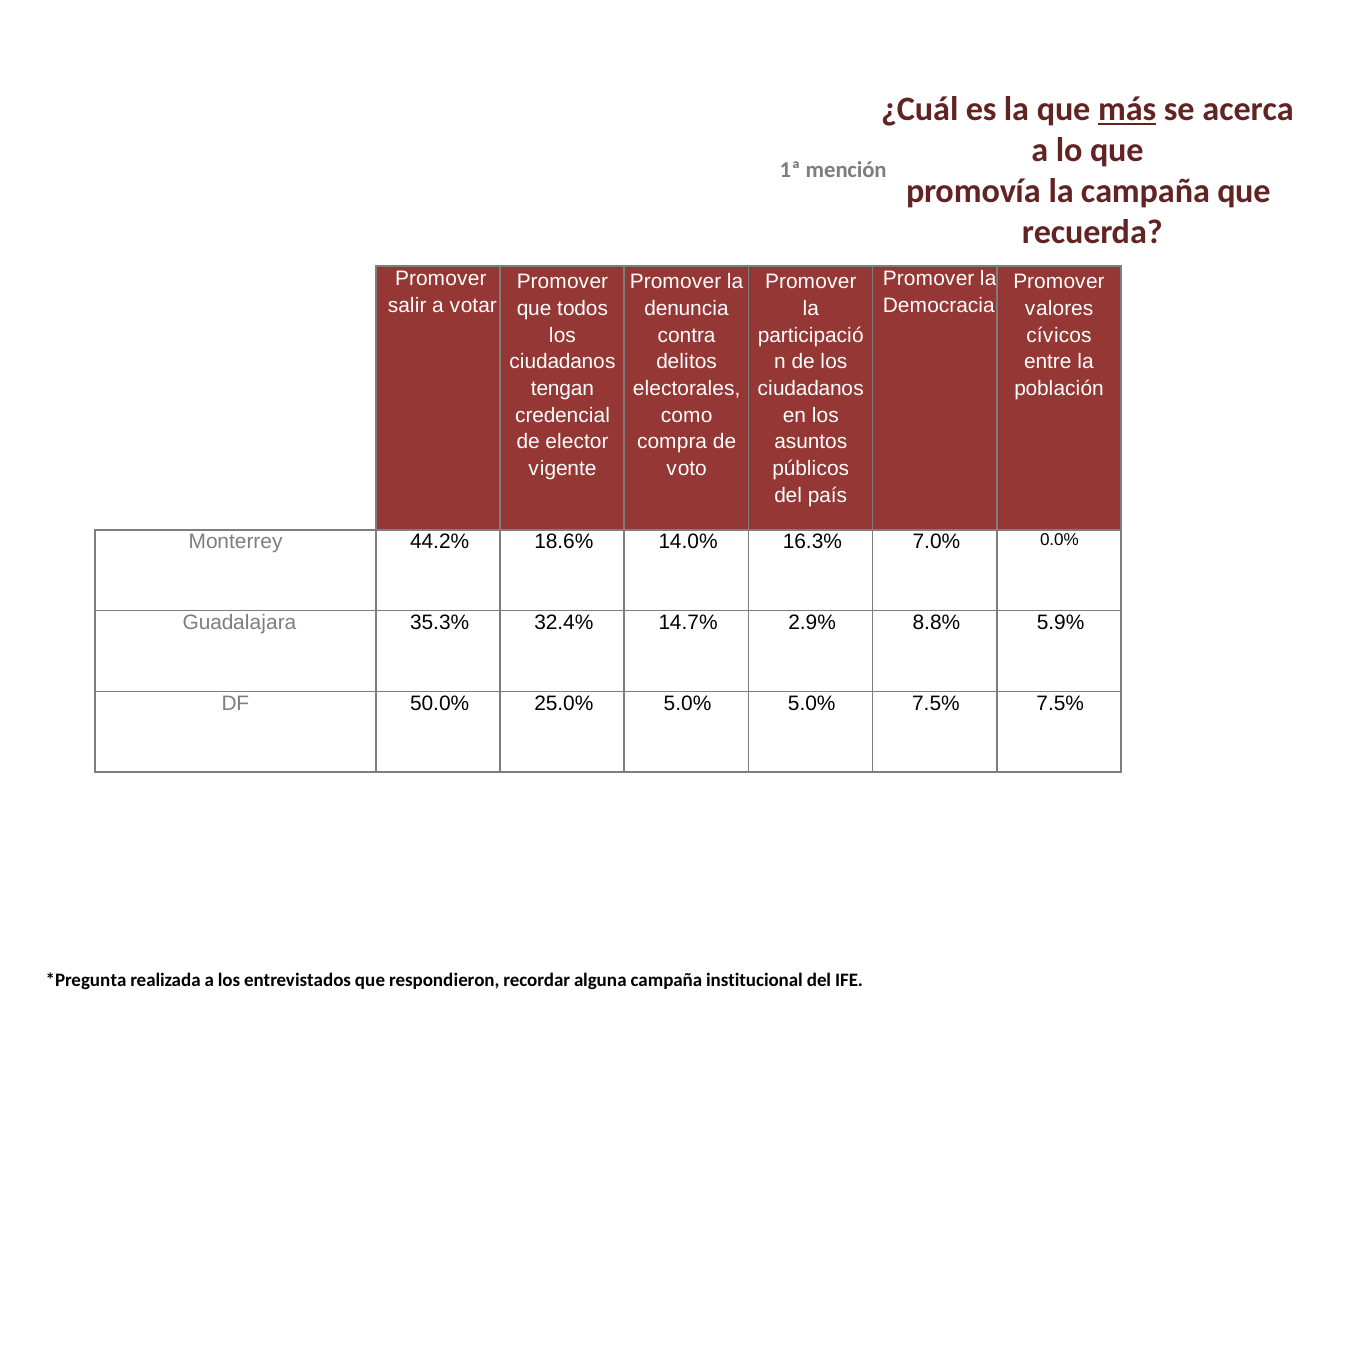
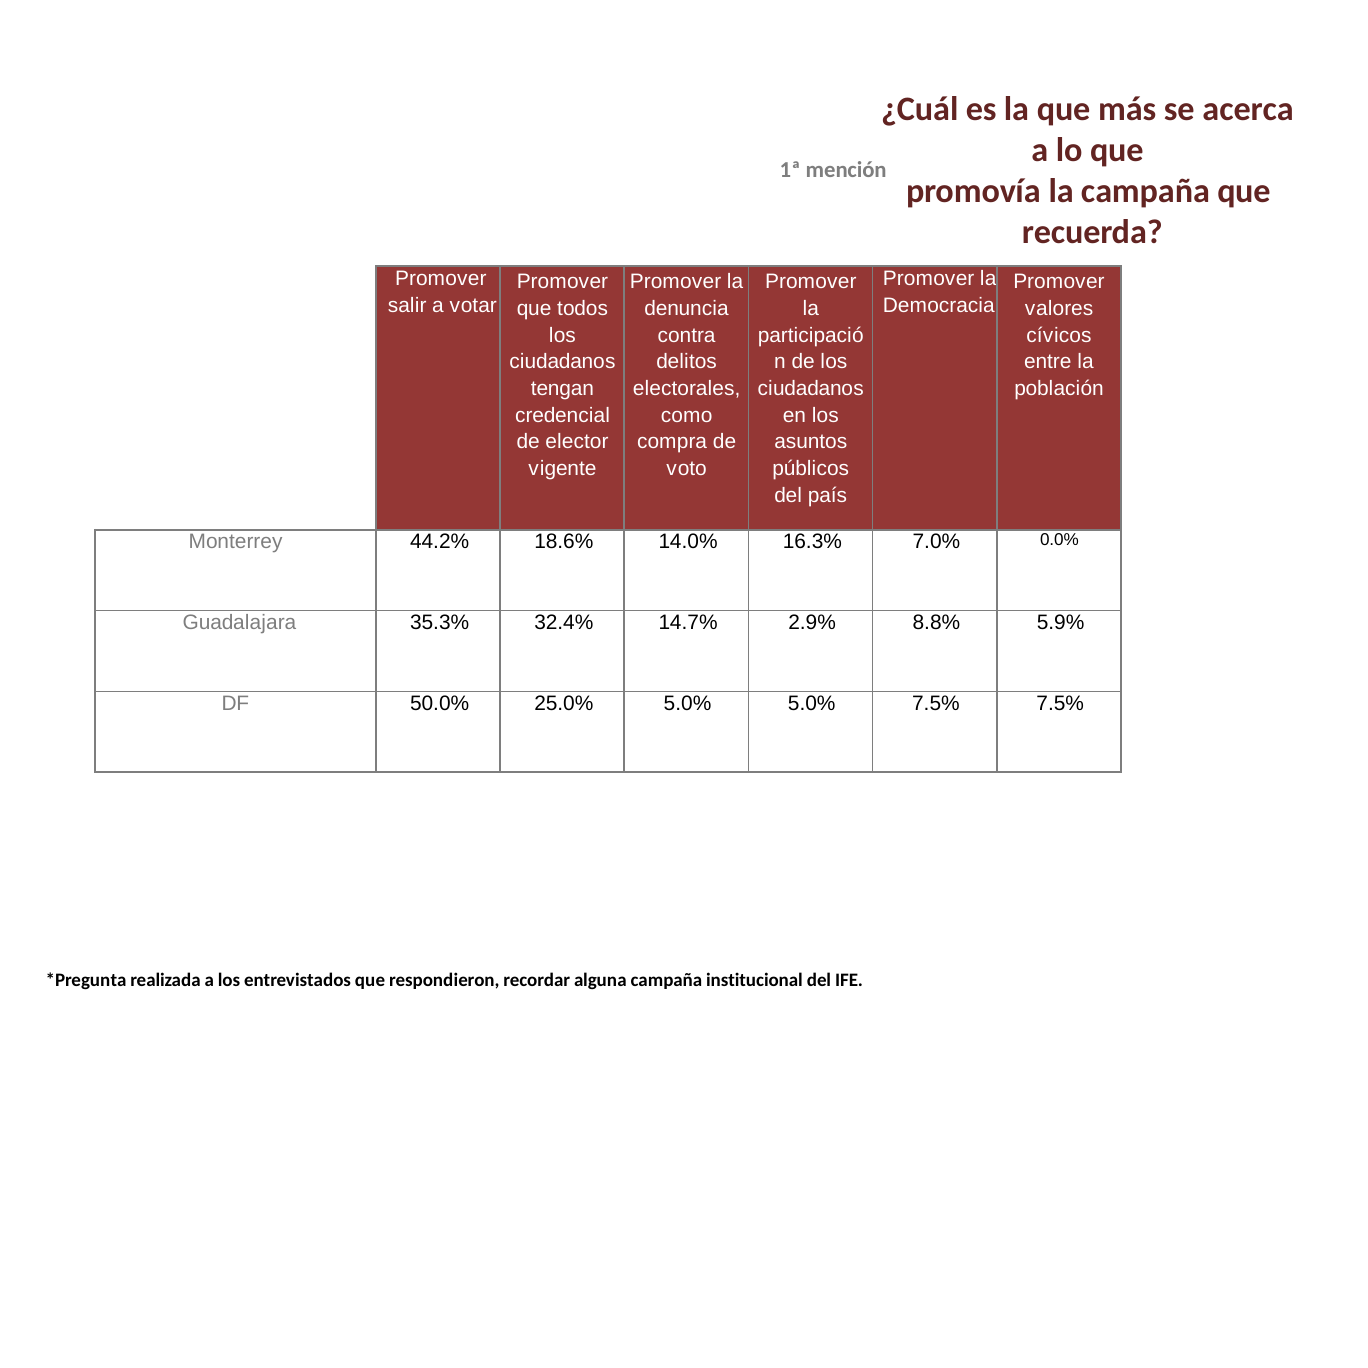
más underline: present -> none
